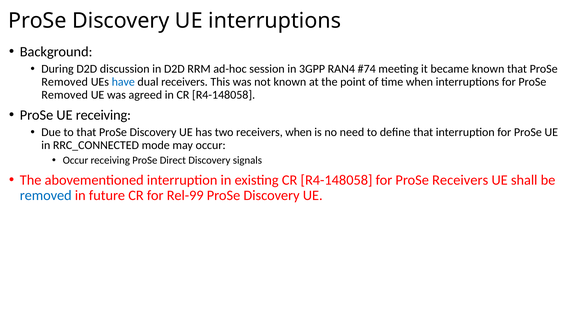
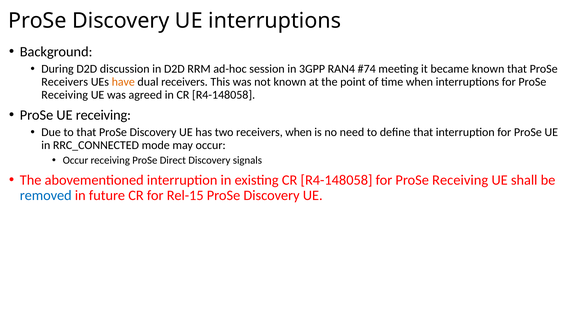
Removed at (65, 82): Removed -> Receivers
have colour: blue -> orange
Removed at (65, 95): Removed -> Receiving
R4-148058 for ProSe Receivers: Receivers -> Receiving
Rel-99: Rel-99 -> Rel-15
